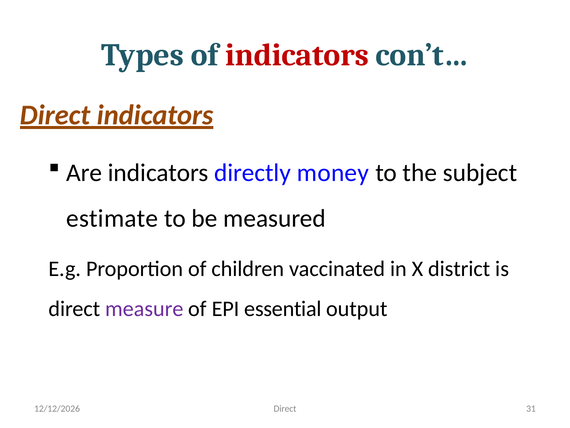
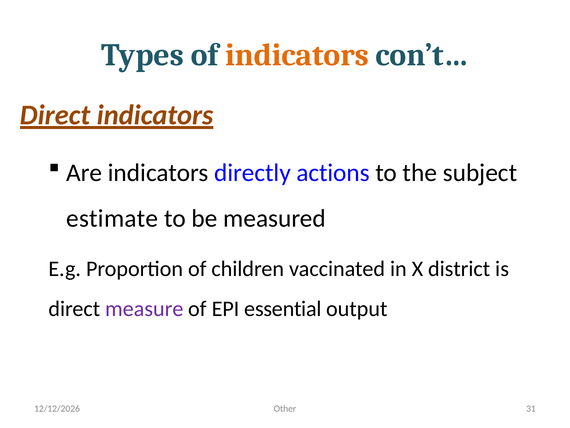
indicators at (297, 55) colour: red -> orange
money: money -> actions
Direct at (285, 408): Direct -> Other
